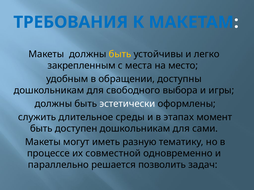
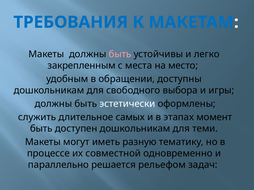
быть at (120, 54) colour: yellow -> pink
среды: среды -> самых
сами: сами -> теми
позволить: позволить -> рельефом
